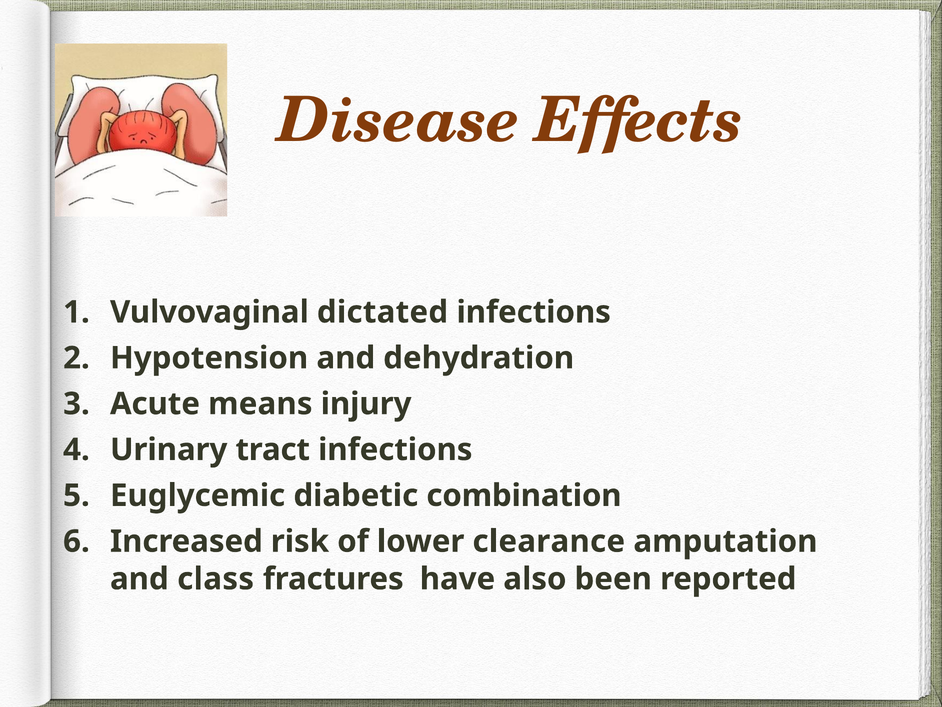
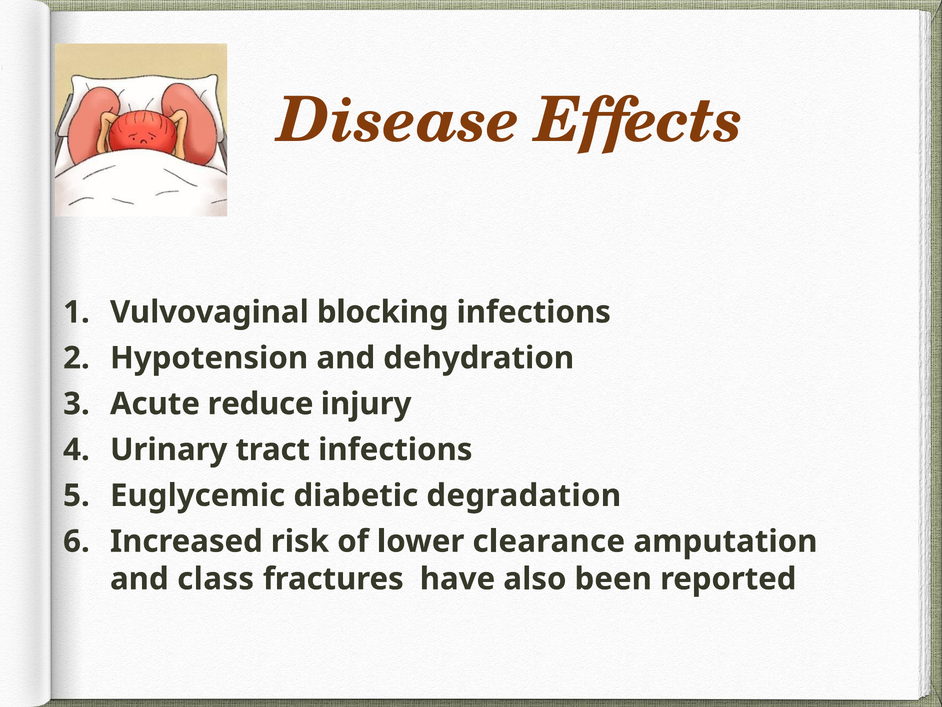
dictated: dictated -> blocking
means: means -> reduce
combination: combination -> degradation
